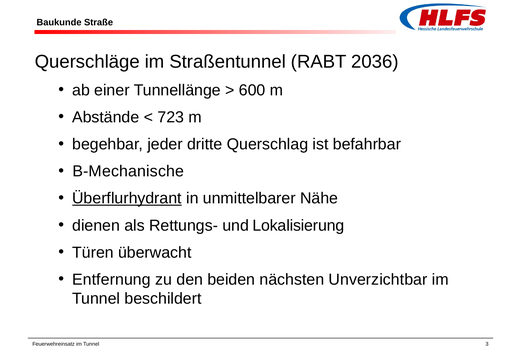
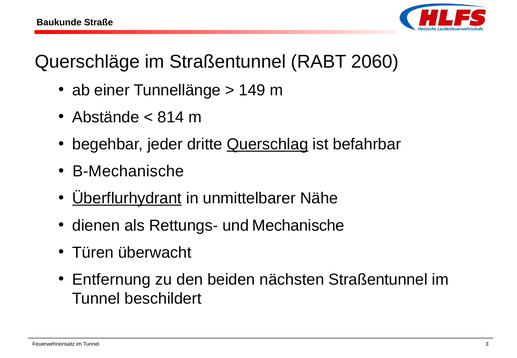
2036: 2036 -> 2060
600: 600 -> 149
723: 723 -> 814
Querschlag underline: none -> present
Lokalisierung: Lokalisierung -> Mechanische
nächsten Unverzichtbar: Unverzichtbar -> Straßentunnel
